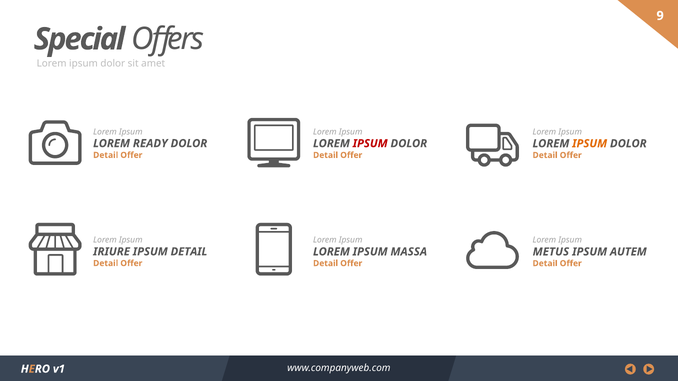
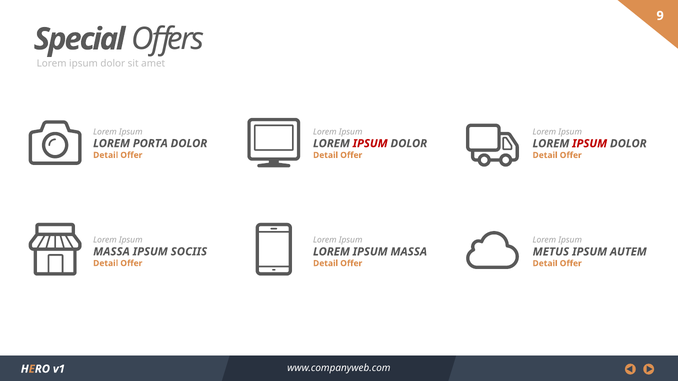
READY: READY -> PORTA
IPSUM at (590, 144) colour: orange -> red
IRIURE at (112, 252): IRIURE -> MASSA
IPSUM DETAIL: DETAIL -> SOCIIS
